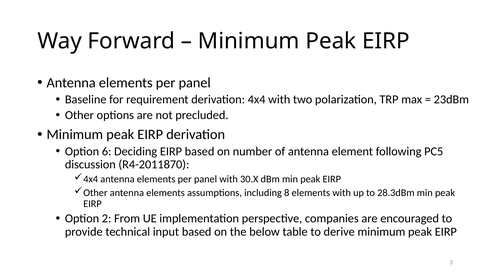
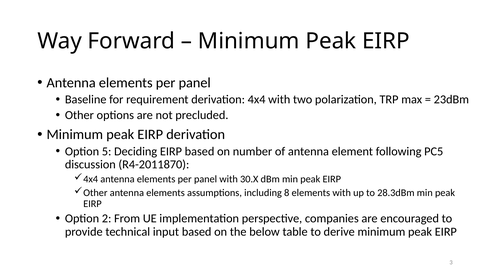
6: 6 -> 5
